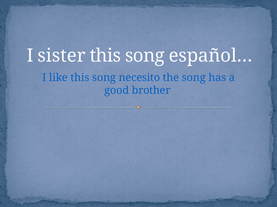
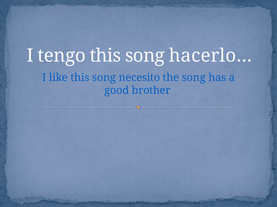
sister: sister -> tengo
español…: español… -> hacerlo…
